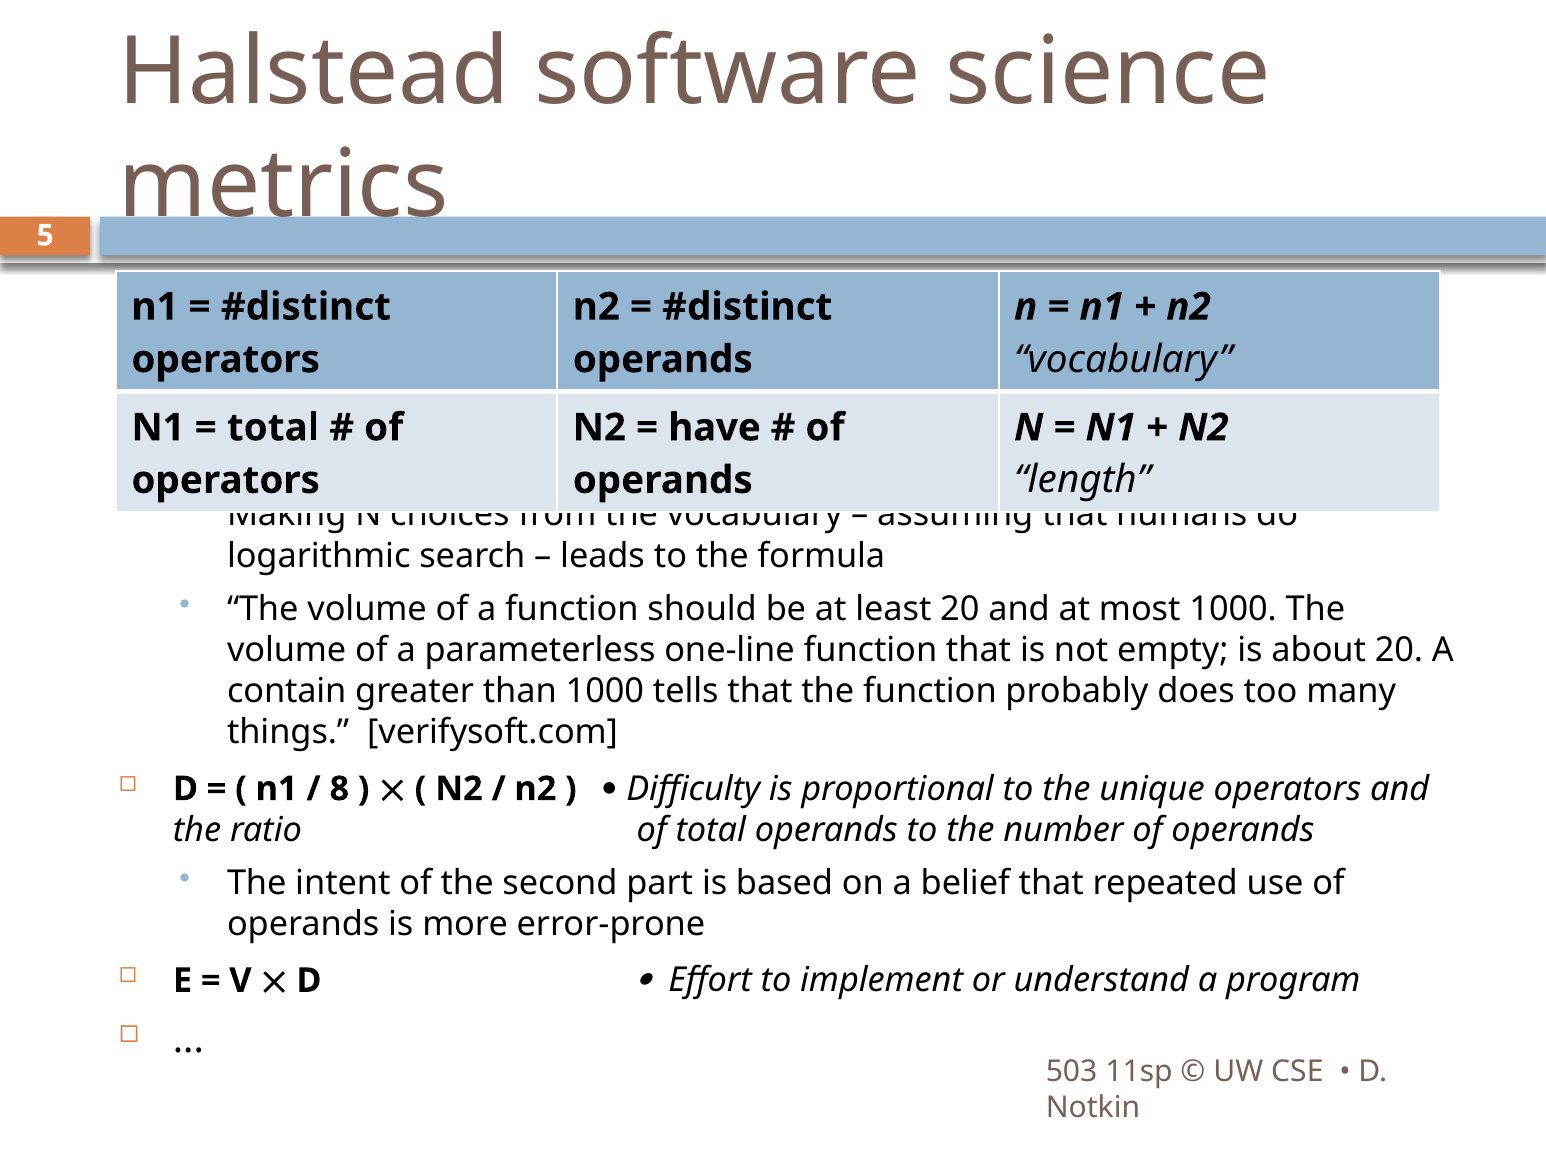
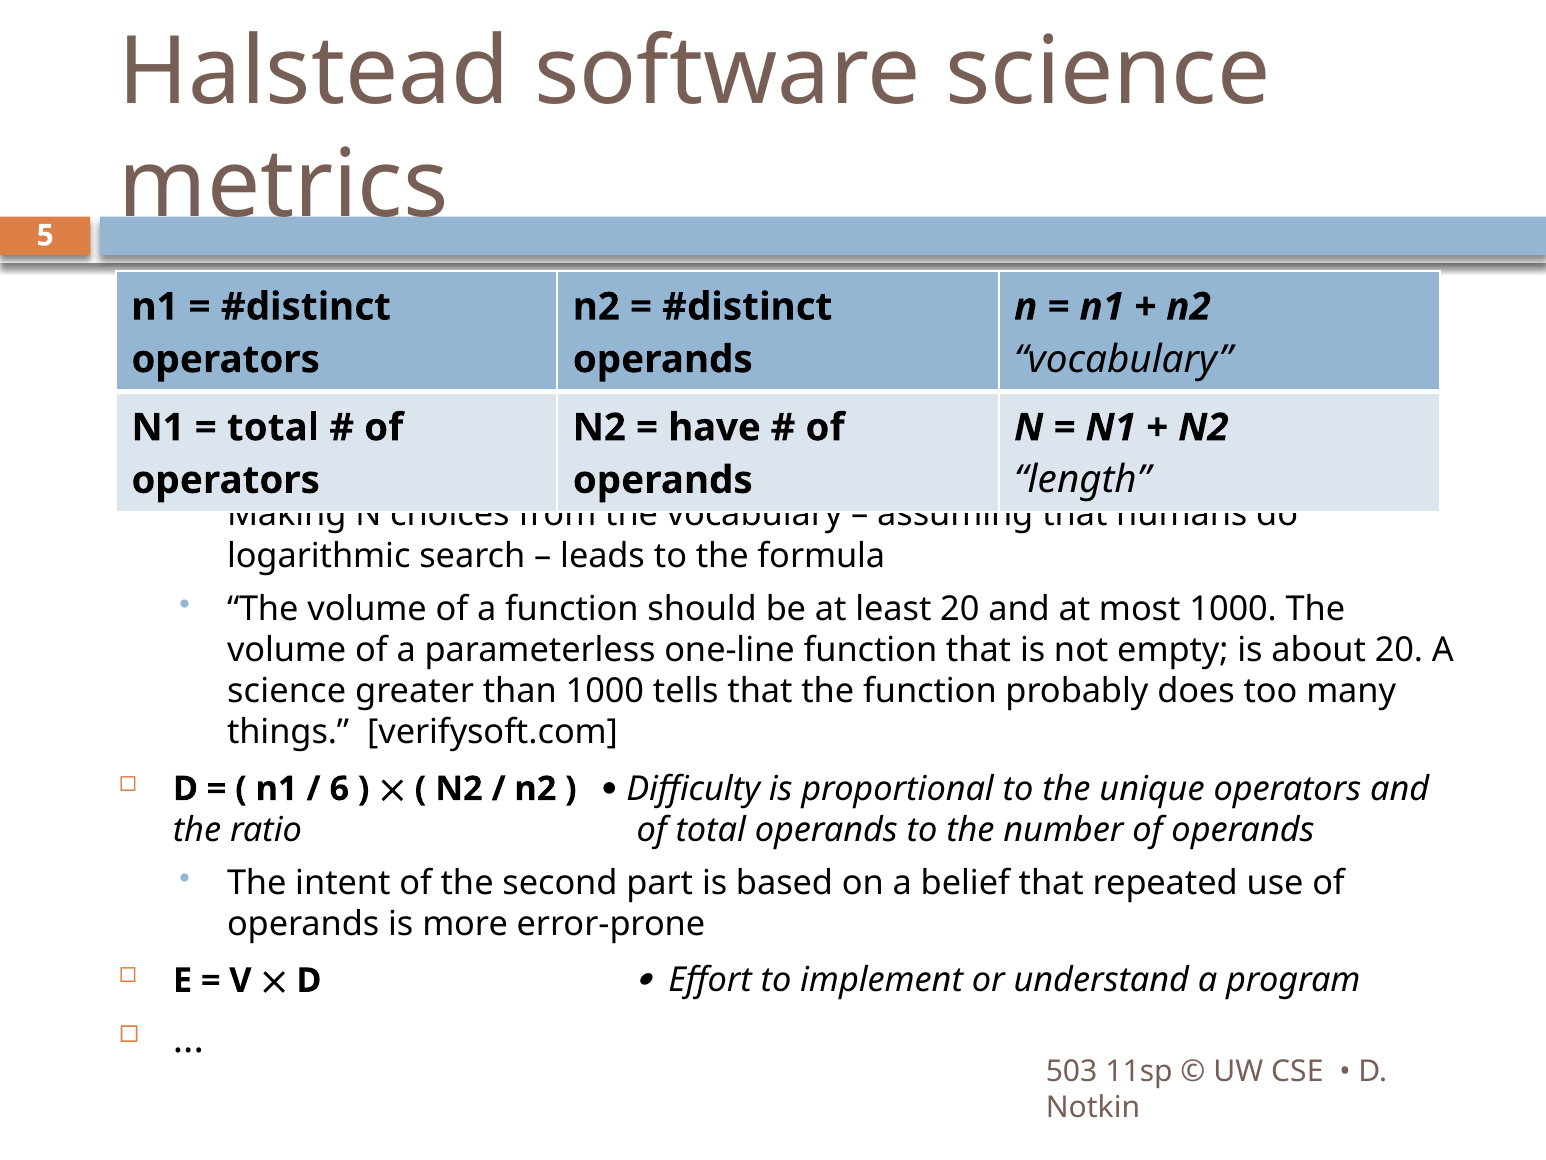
contain at (287, 691): contain -> science
8: 8 -> 6
